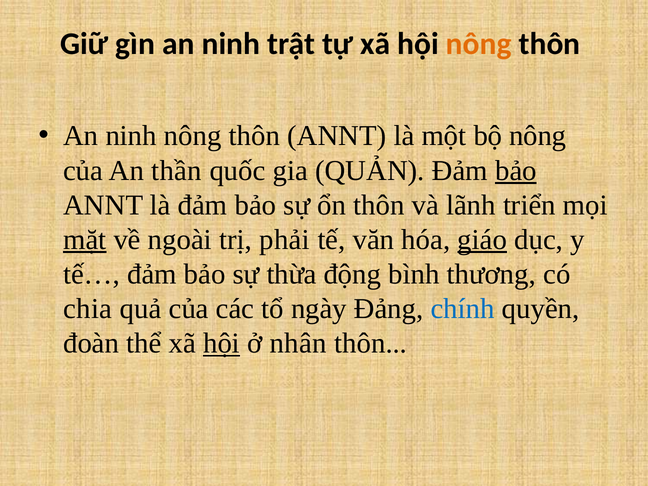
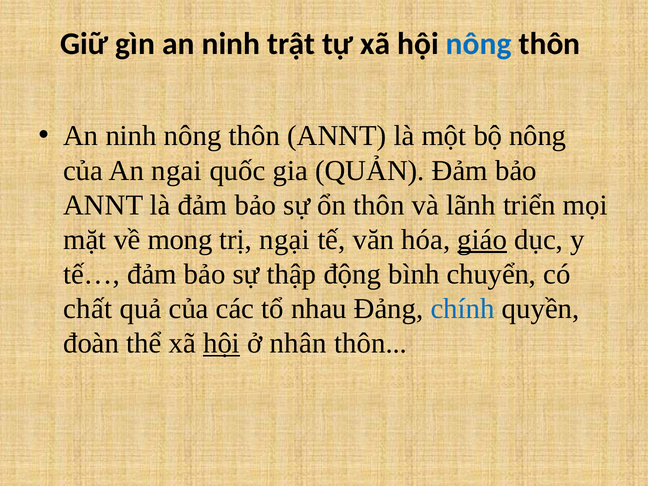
nông at (479, 44) colour: orange -> blue
thần: thần -> ngai
bảo at (516, 171) underline: present -> none
mặt underline: present -> none
ngoài: ngoài -> mong
phải: phải -> ngại
thừa: thừa -> thập
thương: thương -> chuyển
chia: chia -> chất
ngày: ngày -> nhau
